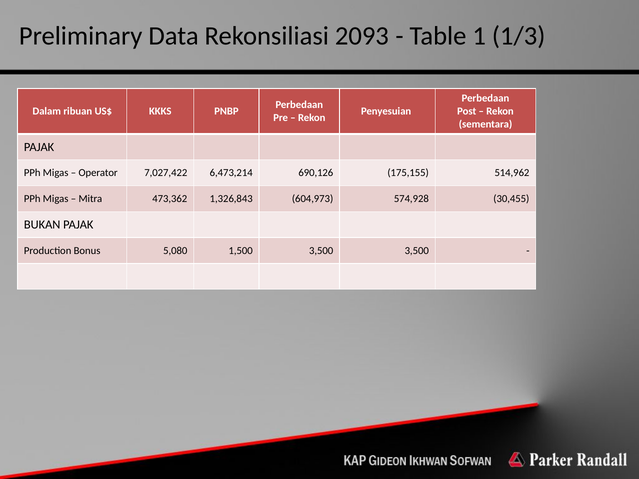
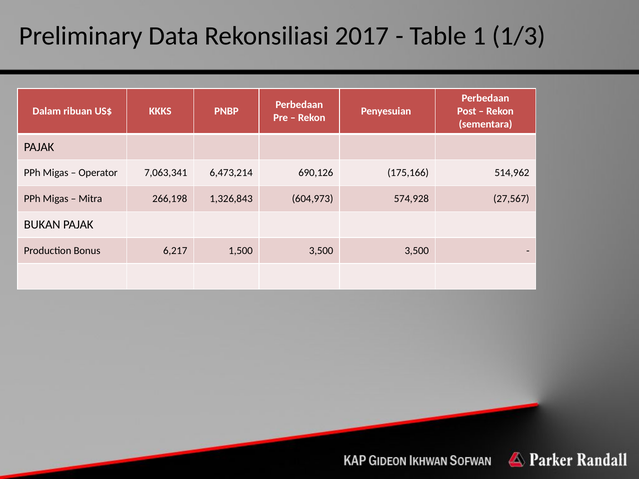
2093: 2093 -> 2017
7,027,422: 7,027,422 -> 7,063,341
175,155: 175,155 -> 175,166
473,362: 473,362 -> 266,198
30,455: 30,455 -> 27,567
5,080: 5,080 -> 6,217
